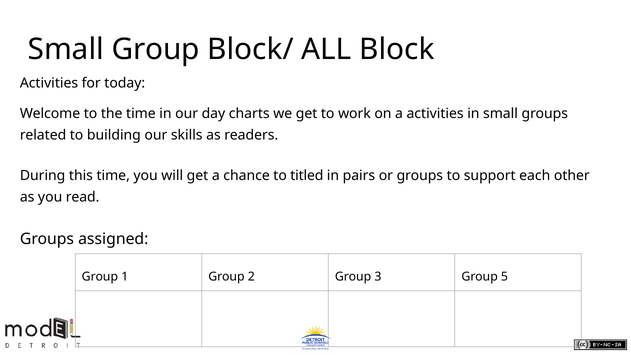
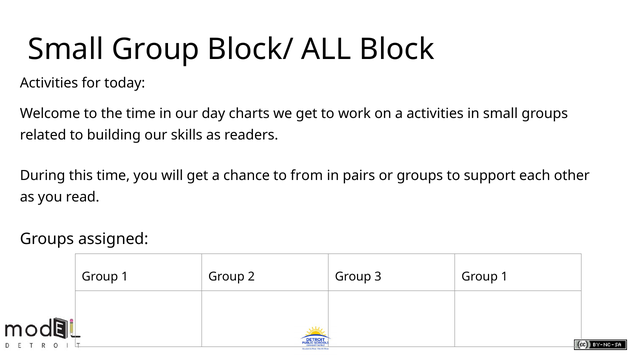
titled: titled -> from
3 Group 5: 5 -> 1
